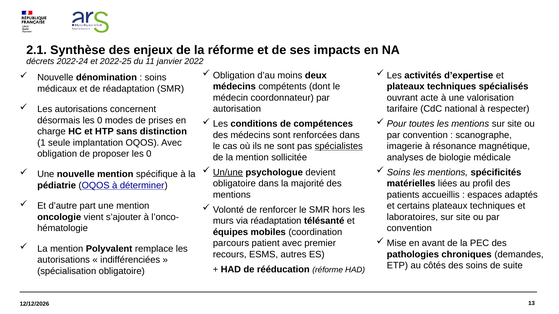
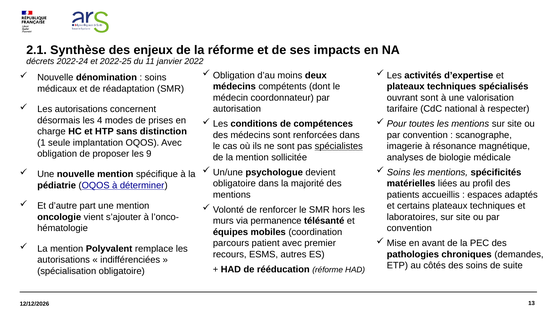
ouvrant acte: acte -> sont
désormais les 0: 0 -> 4
proposer les 0: 0 -> 9
Un/une underline: present -> none
via réadaptation: réadaptation -> permanence
